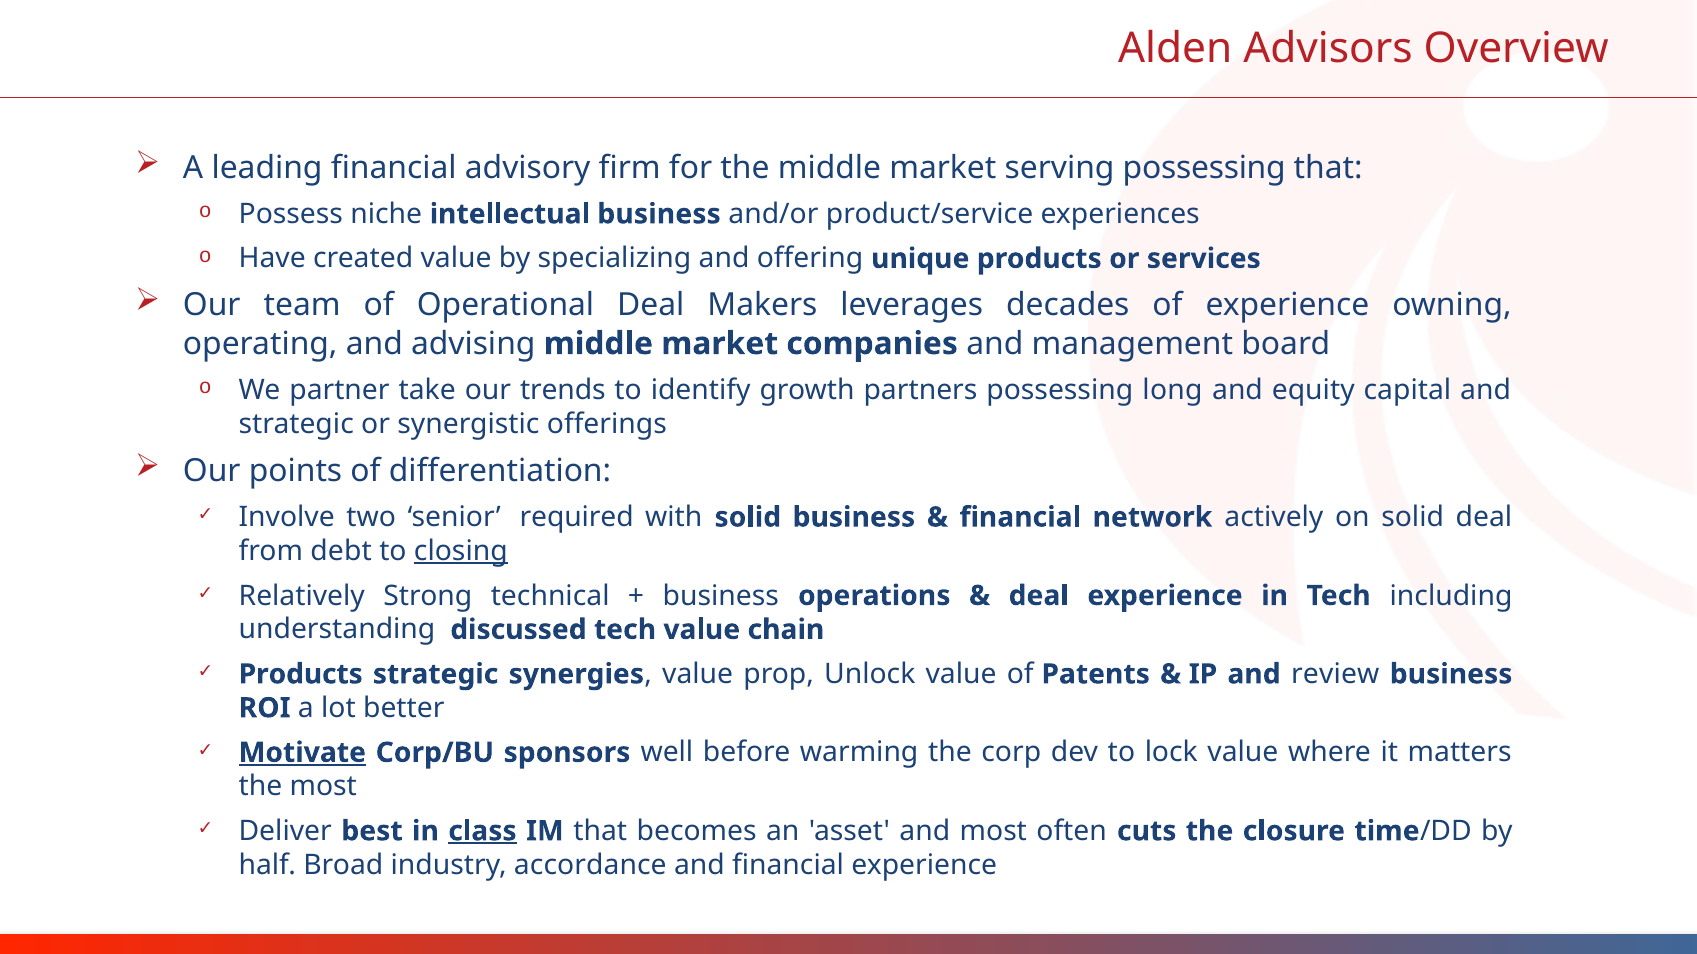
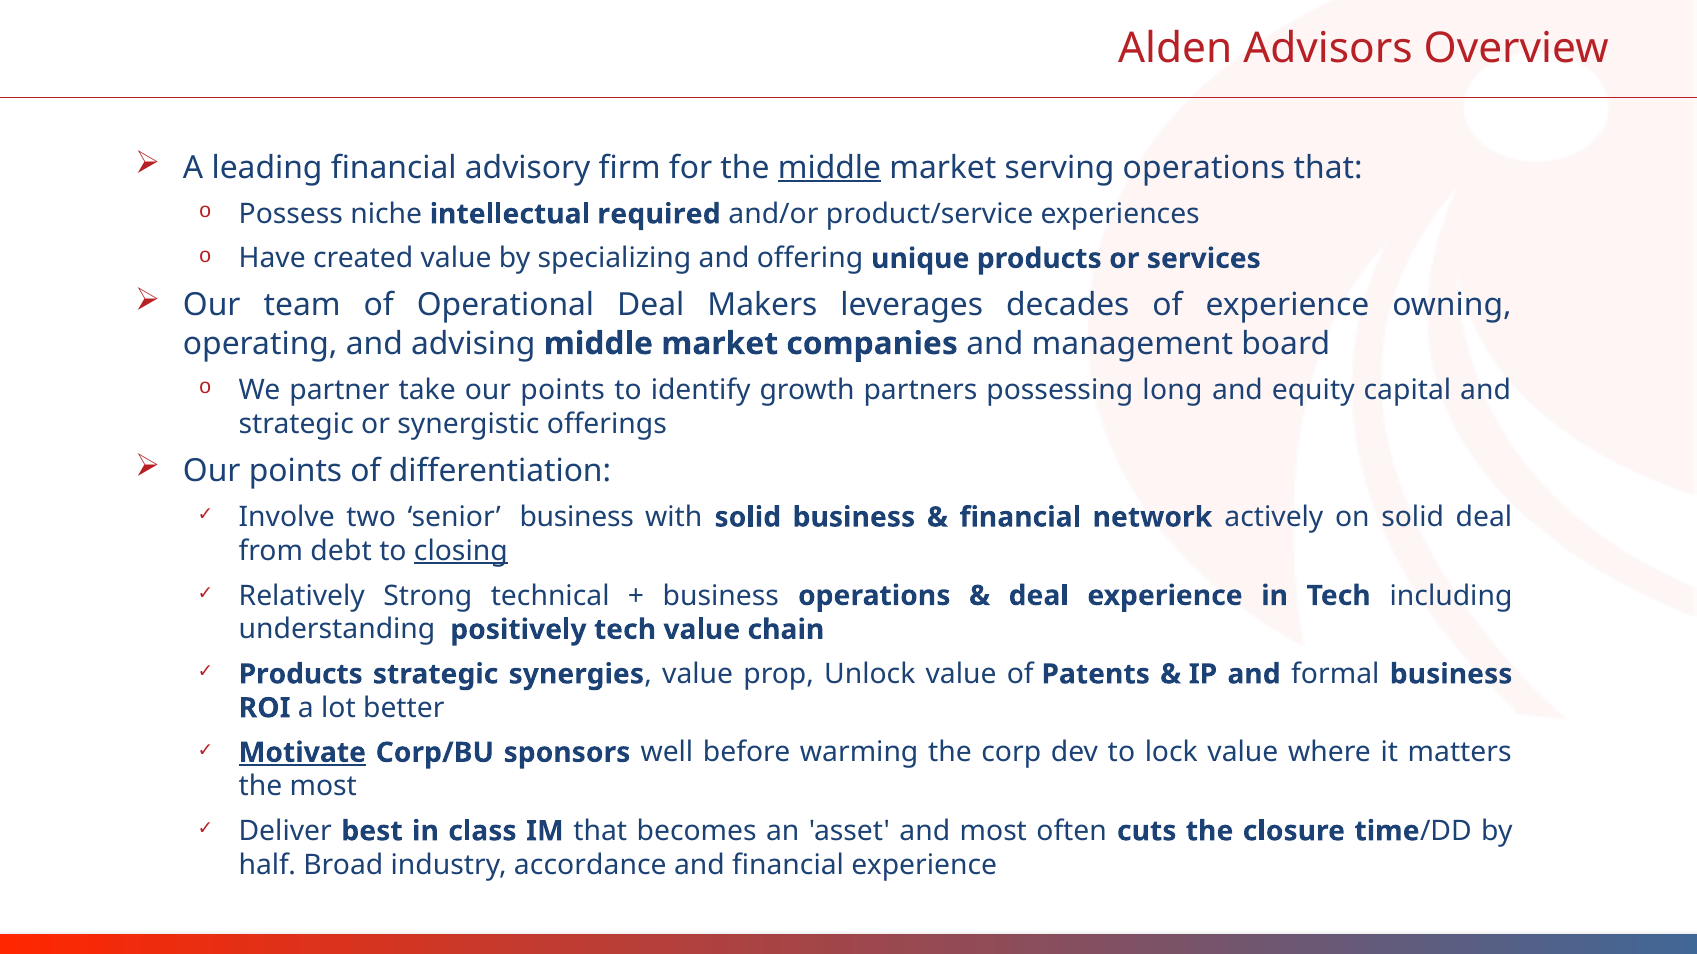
middle at (829, 168) underline: none -> present
serving possessing: possessing -> operations
intellectual business: business -> required
trends at (563, 390): trends -> points
senior required: required -> business
discussed: discussed -> positively
review: review -> formal
class underline: present -> none
